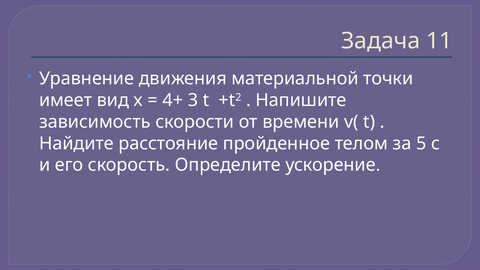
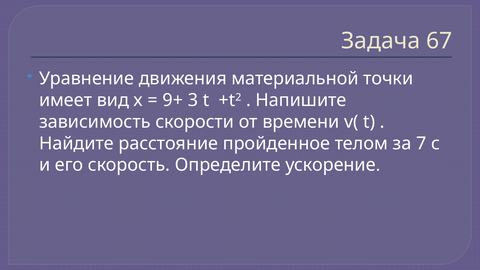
11: 11 -> 67
4+: 4+ -> 9+
5: 5 -> 7
